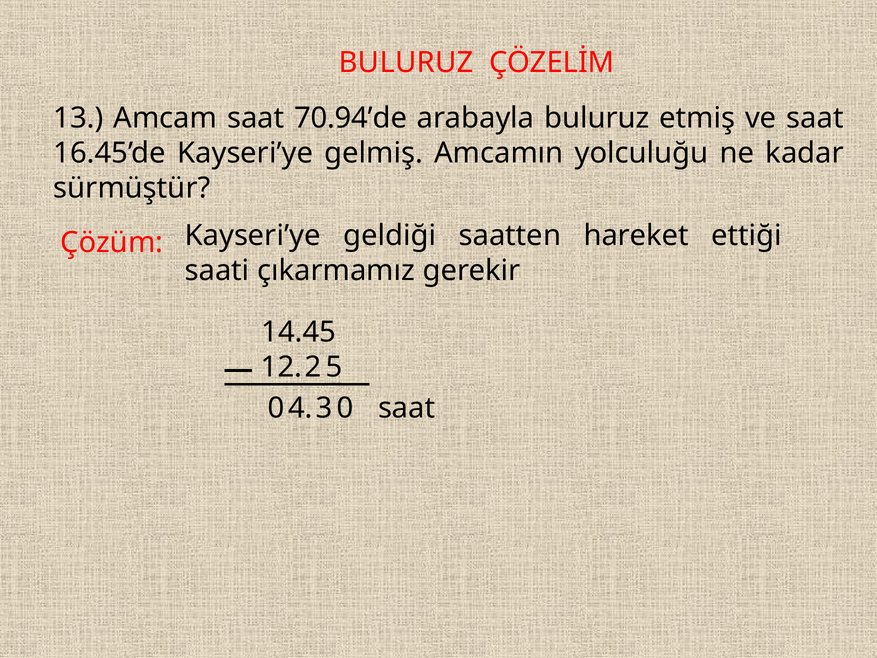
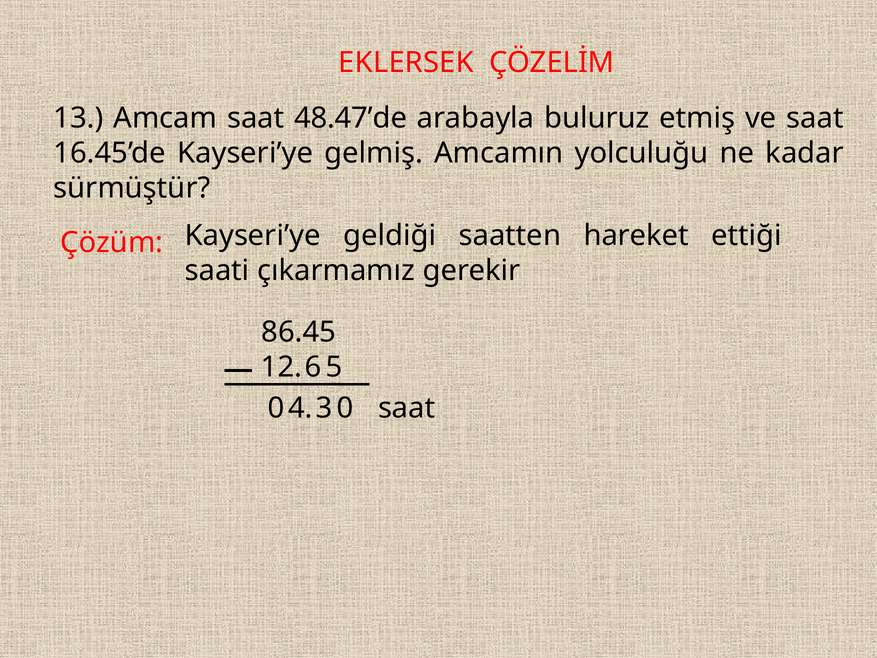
BULURUZ at (406, 63): BULURUZ -> EKLERSEK
70.94’de: 70.94’de -> 48.47’de
14.45: 14.45 -> 86.45
2: 2 -> 6
